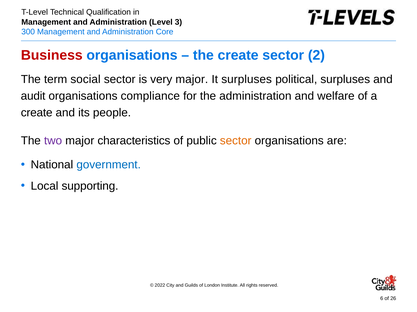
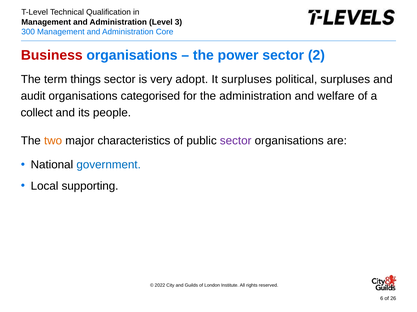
the create: create -> power
social: social -> things
very major: major -> adopt
compliance: compliance -> categorised
create at (37, 113): create -> collect
two colour: purple -> orange
sector at (236, 141) colour: orange -> purple
